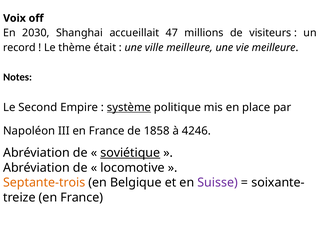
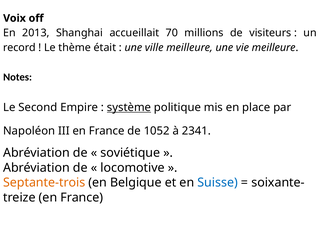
2030: 2030 -> 2013
47: 47 -> 70
1858: 1858 -> 1052
4246: 4246 -> 2341
soviétique underline: present -> none
Suisse colour: purple -> blue
